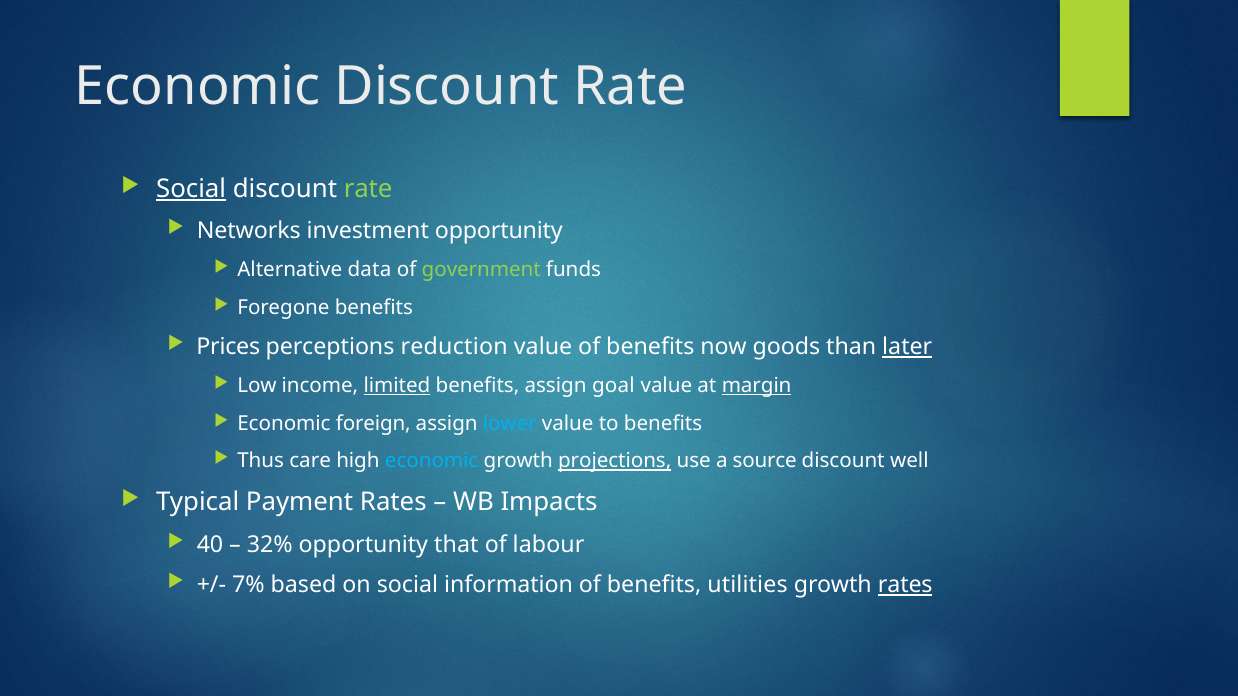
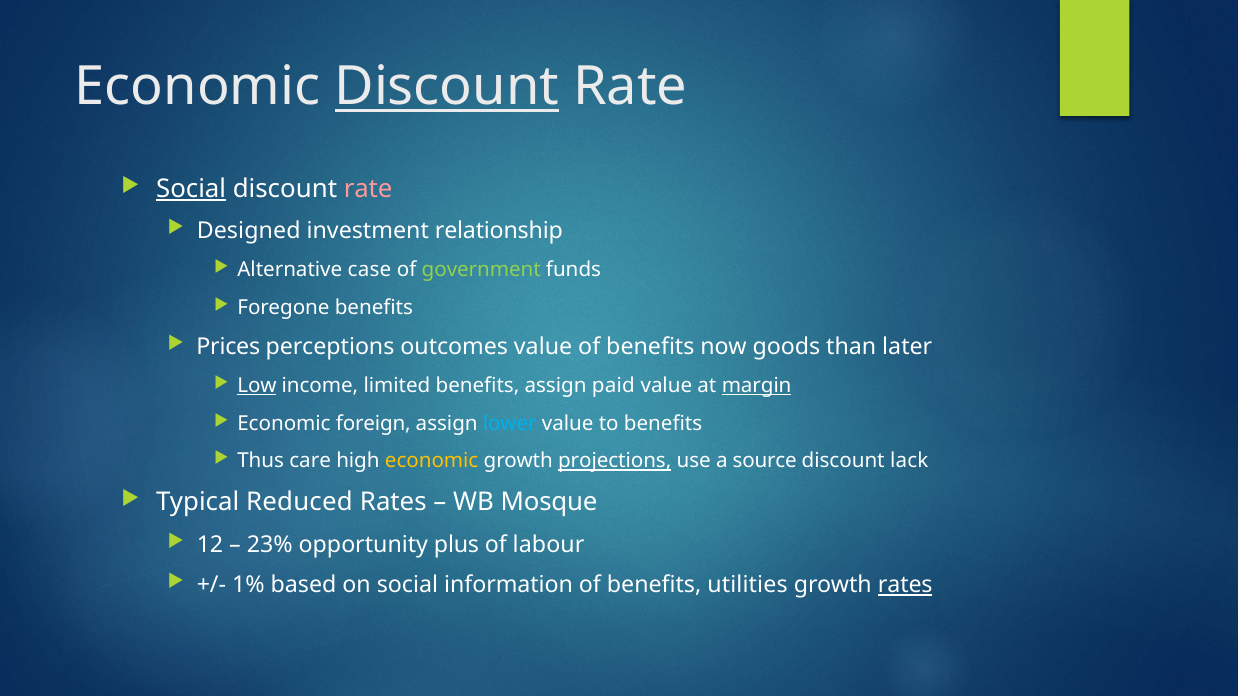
Discount at (447, 87) underline: none -> present
rate at (368, 189) colour: light green -> pink
Networks: Networks -> Designed
investment opportunity: opportunity -> relationship
data: data -> case
reduction: reduction -> outcomes
later underline: present -> none
Low underline: none -> present
limited underline: present -> none
goal: goal -> paid
economic at (432, 461) colour: light blue -> yellow
well: well -> lack
Payment: Payment -> Reduced
Impacts: Impacts -> Mosque
40: 40 -> 12
32%: 32% -> 23%
that: that -> plus
7%: 7% -> 1%
